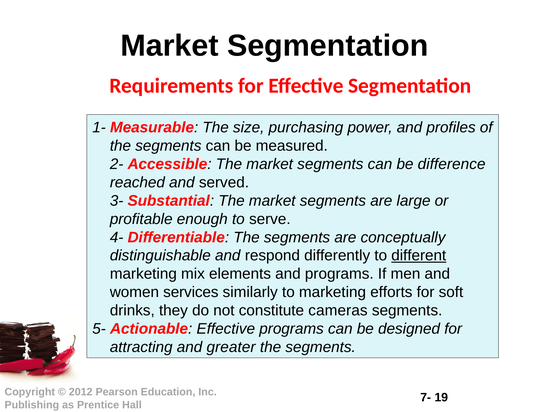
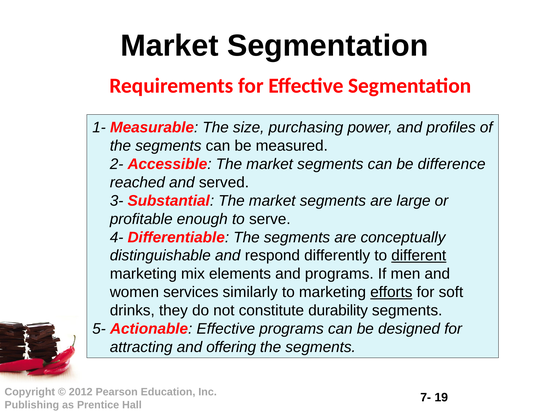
efforts underline: none -> present
cameras: cameras -> durability
greater: greater -> offering
